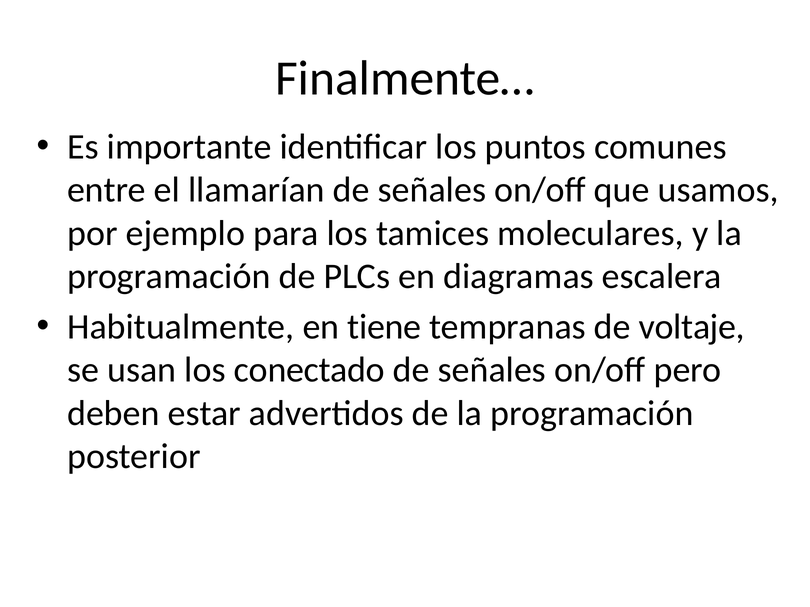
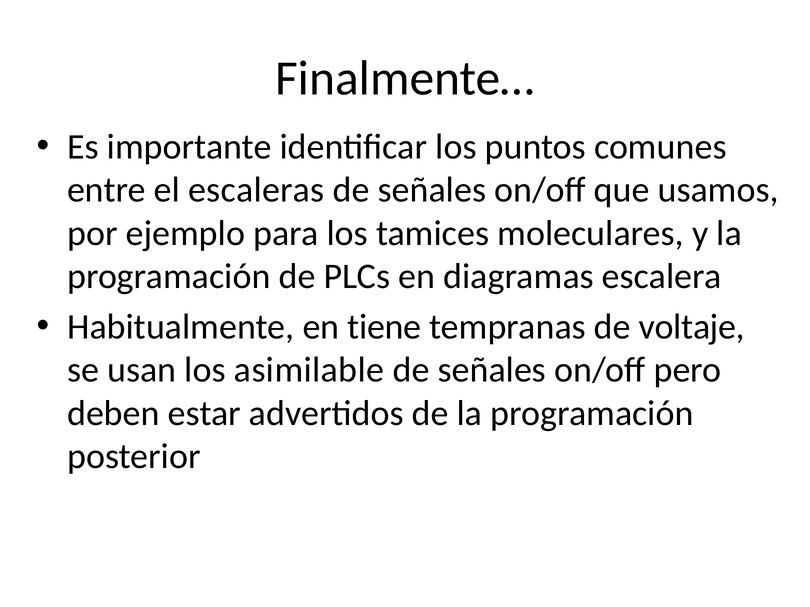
llamarían: llamarían -> escaleras
conectado: conectado -> asimilable
